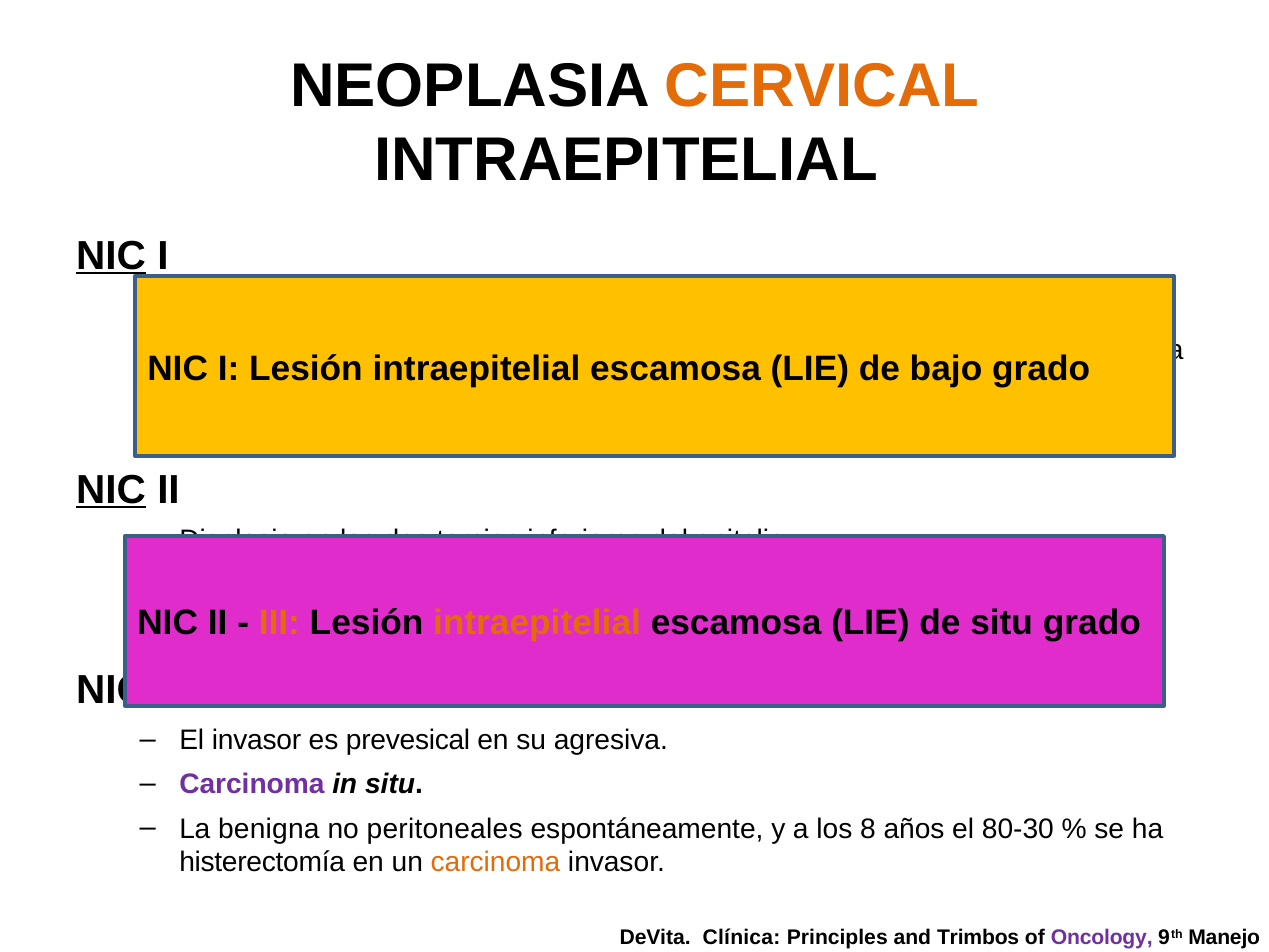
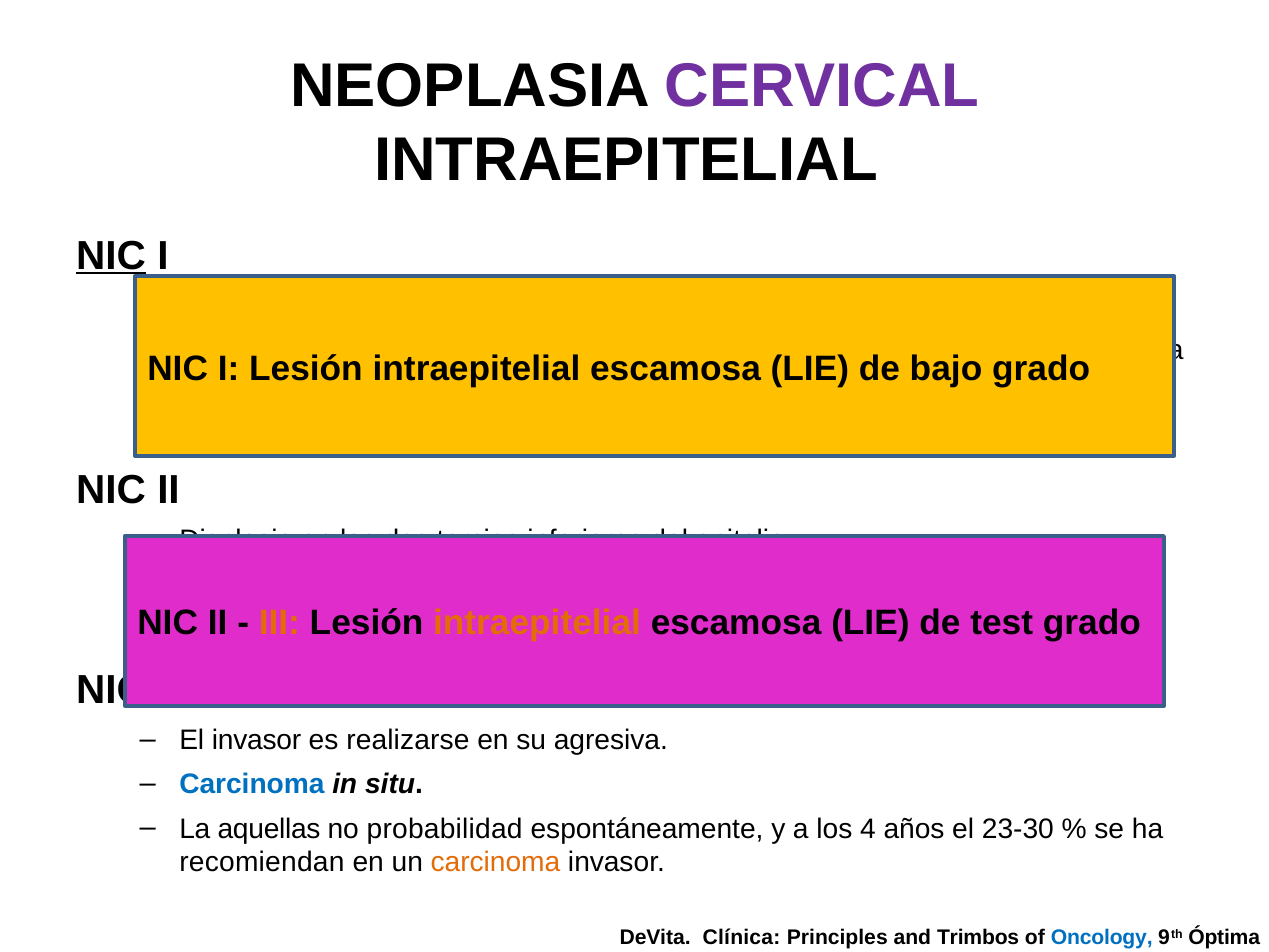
CERVICAL colour: orange -> purple
NIC at (111, 490) underline: present -> none
de situ: situ -> test
prevesical: prevesical -> realizarse
Carcinoma at (252, 784) colour: purple -> blue
benigna: benigna -> aquellas
peritoneales: peritoneales -> probabilidad
8: 8 -> 4
80-30: 80-30 -> 23-30
histerectomía: histerectomía -> recomiendan
Oncology colour: purple -> blue
Manejo: Manejo -> Óptima
